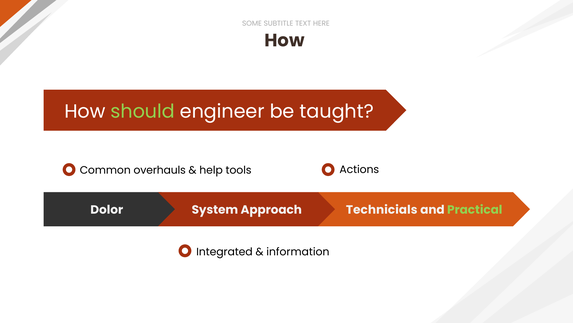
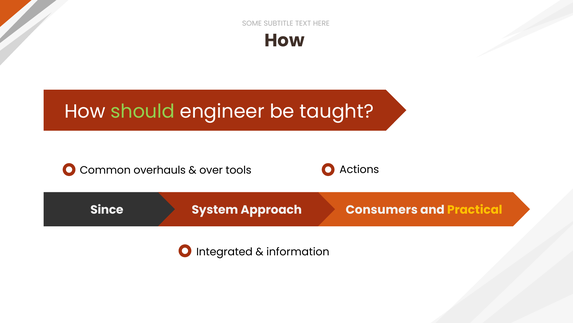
help: help -> over
Dolor: Dolor -> Since
Technicials: Technicials -> Consumers
Practical colour: light green -> yellow
